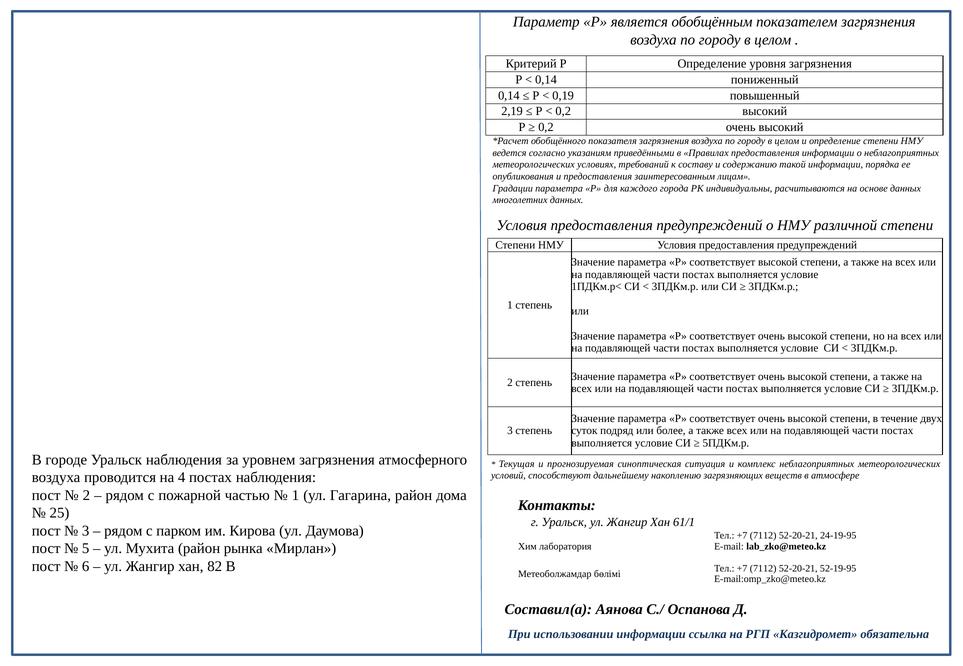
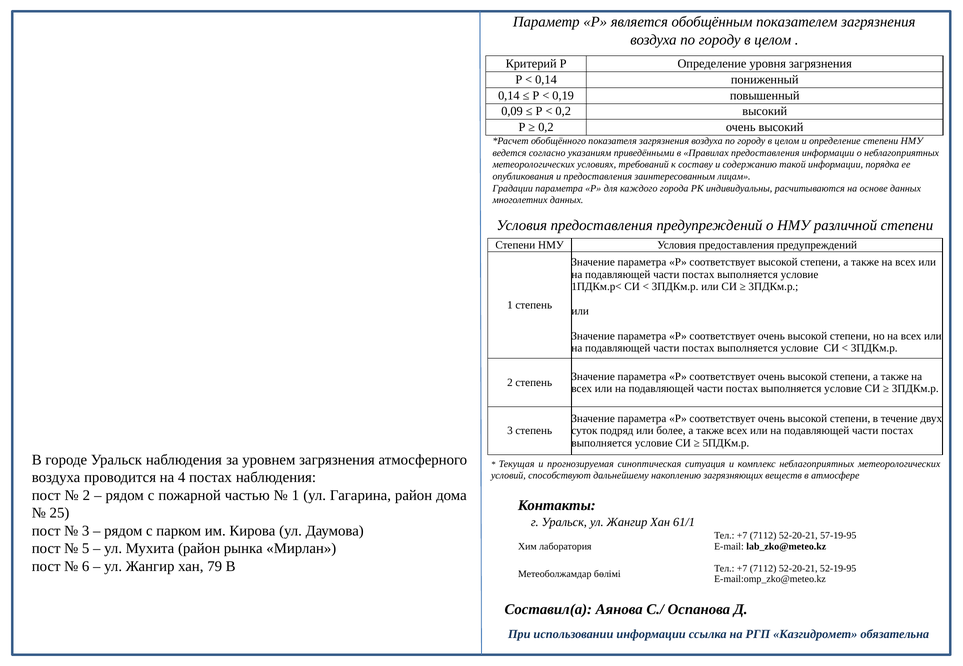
2,19: 2,19 -> 0,09
24-19-95: 24-19-95 -> 57-19-95
82: 82 -> 79
